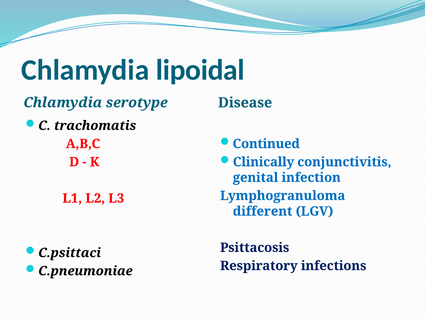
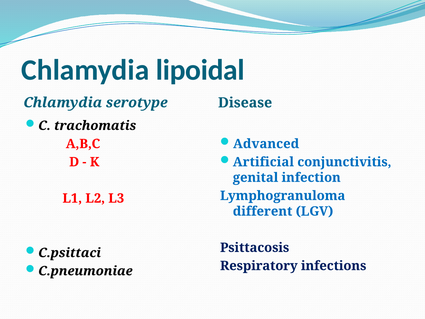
Continued: Continued -> Advanced
Clinically: Clinically -> Artificial
